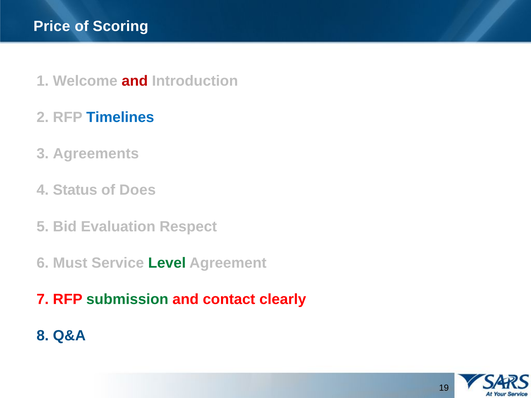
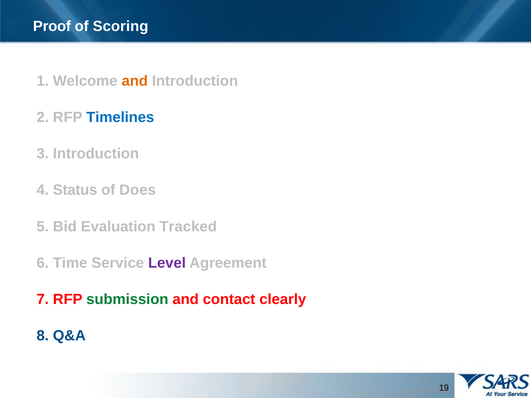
Price: Price -> Proof
and at (135, 81) colour: red -> orange
3 Agreements: Agreements -> Introduction
Respect: Respect -> Tracked
Must: Must -> Time
Level colour: green -> purple
